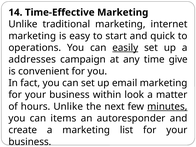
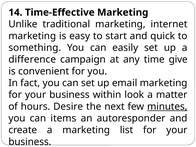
operations: operations -> something
easily underline: present -> none
addresses: addresses -> difference
hours Unlike: Unlike -> Desire
